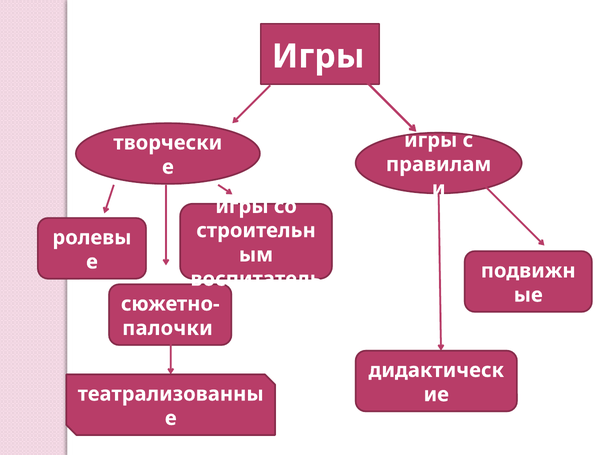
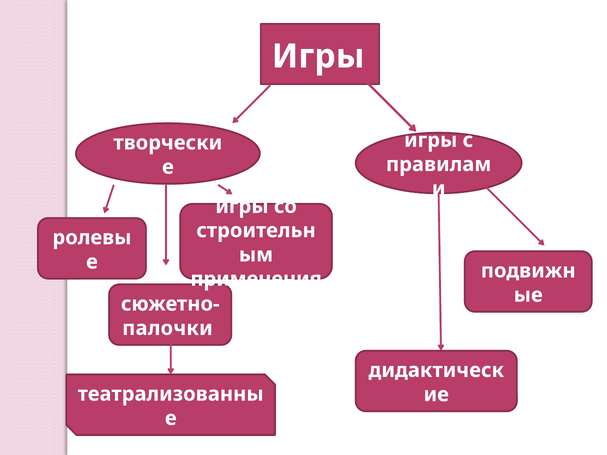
воспитатель: воспитатель -> применения
